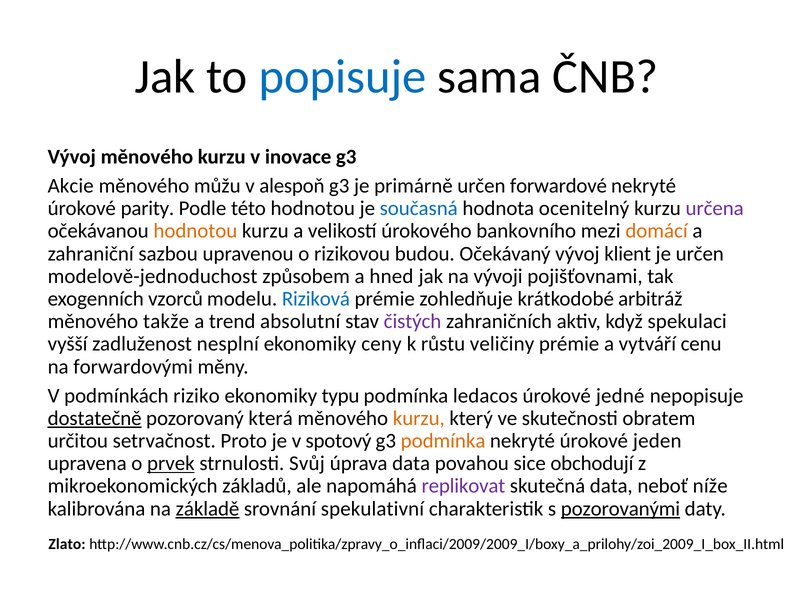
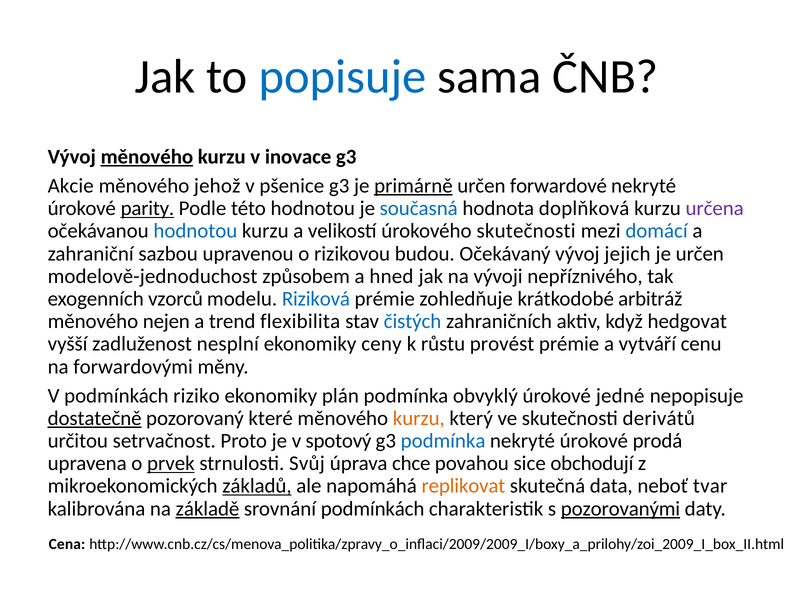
měnového at (147, 157) underline: none -> present
můžu: můžu -> jehož
alespoň: alespoň -> pšenice
primárně underline: none -> present
parity underline: none -> present
ocenitelný: ocenitelný -> doplňková
hodnotou at (195, 231) colour: orange -> blue
úrokového bankovního: bankovního -> skutečnosti
domácí colour: orange -> blue
klient: klient -> jejich
pojišťovnami: pojišťovnami -> nepříznivého
takže: takže -> nejen
absolutní: absolutní -> flexibilita
čistých colour: purple -> blue
spekulaci: spekulaci -> hedgovat
veličiny: veličiny -> provést
typu: typu -> plán
ledacos: ledacos -> obvyklý
která: která -> které
obratem: obratem -> derivátů
podmínka at (443, 441) colour: orange -> blue
jeden: jeden -> prodá
úprava data: data -> chce
základů underline: none -> present
replikovat colour: purple -> orange
níže: níže -> tvar
srovnání spekulativní: spekulativní -> podmínkách
Zlato: Zlato -> Cena
